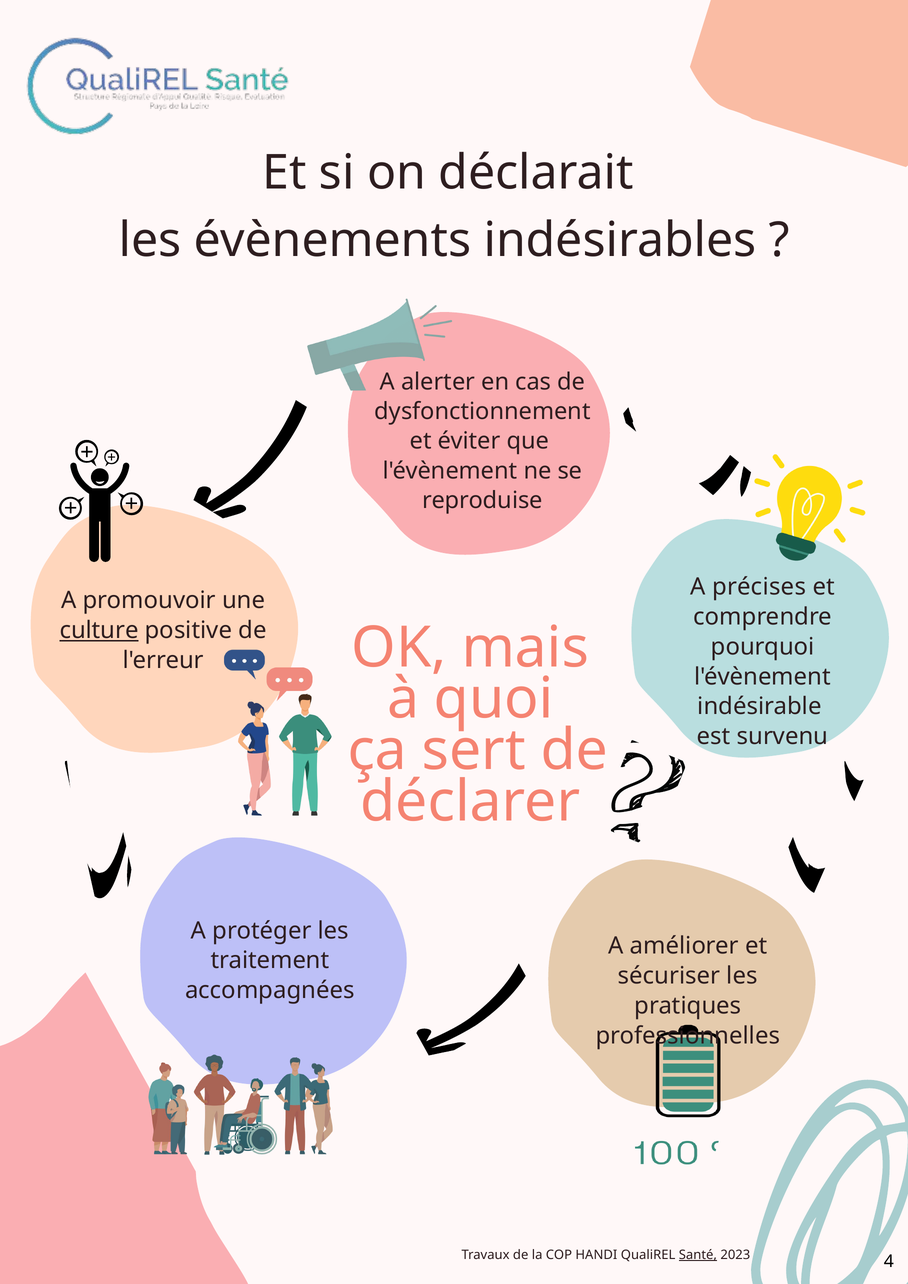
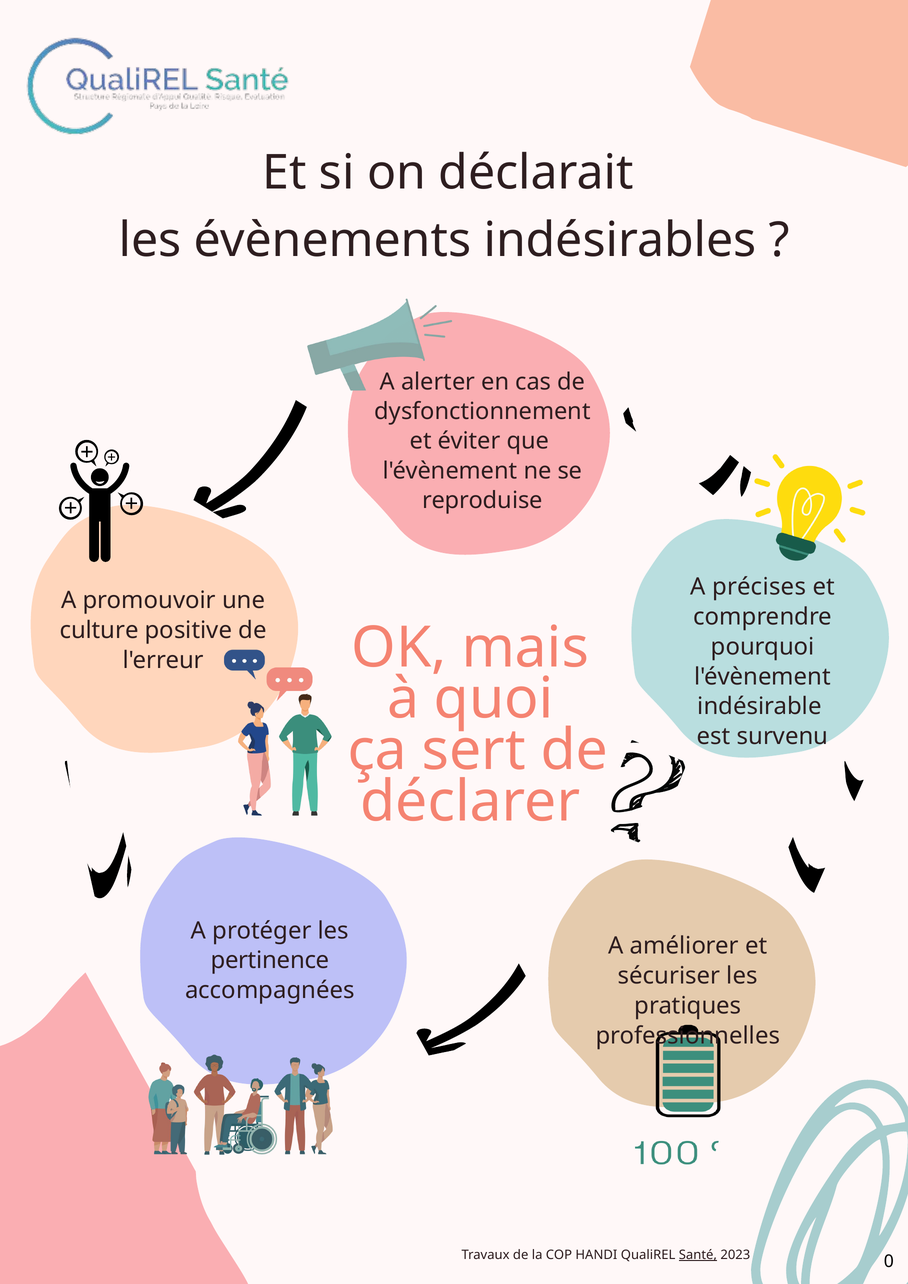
culture underline: present -> none
traitement: traitement -> pertinence
4: 4 -> 0
